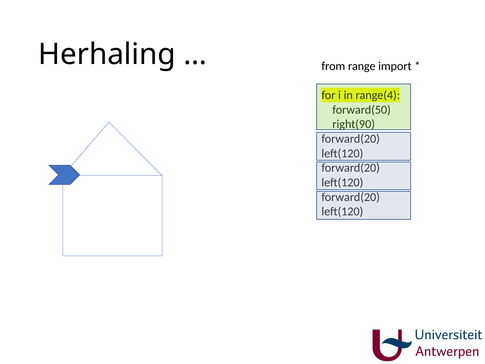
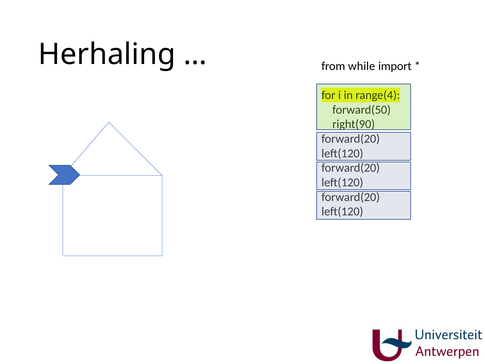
range: range -> while
